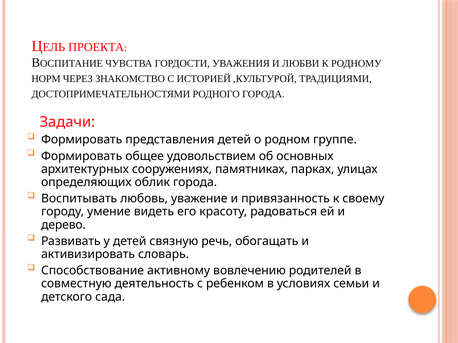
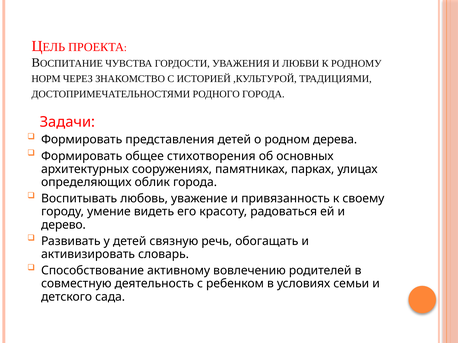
группе: группе -> дерева
удовольствием: удовольствием -> стихотворения
